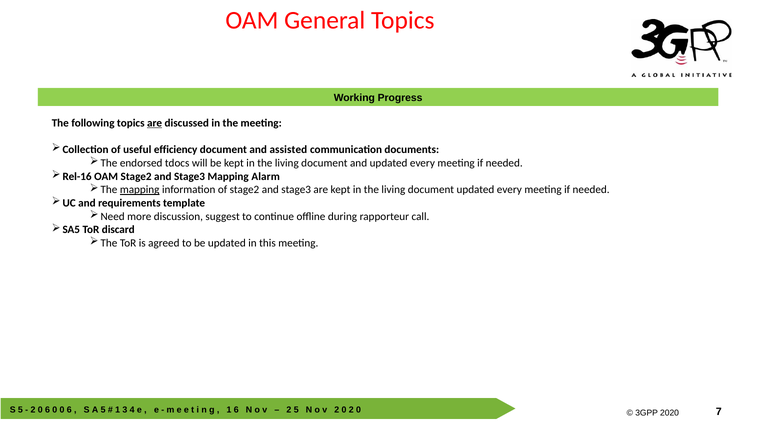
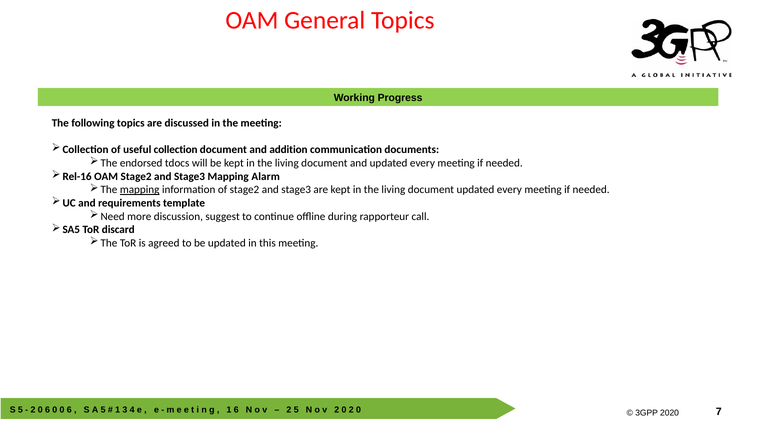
are at (155, 123) underline: present -> none
efficiency: efficiency -> collection
assisted: assisted -> addition
